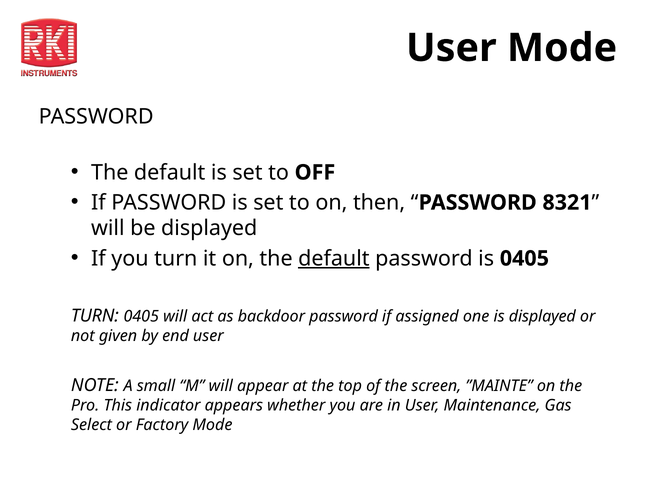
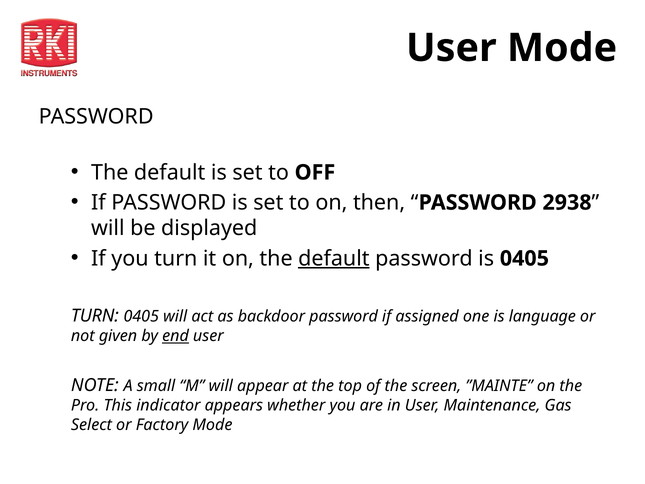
8321: 8321 -> 2938
is displayed: displayed -> language
end underline: none -> present
